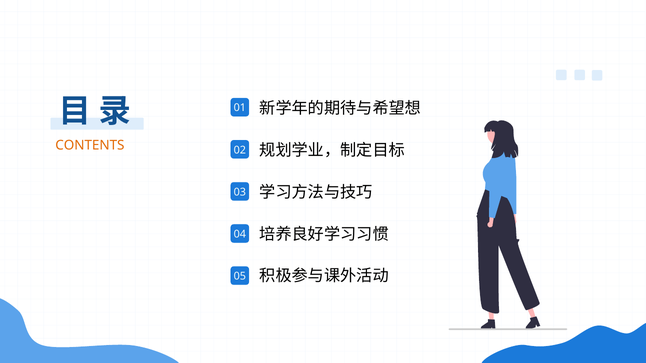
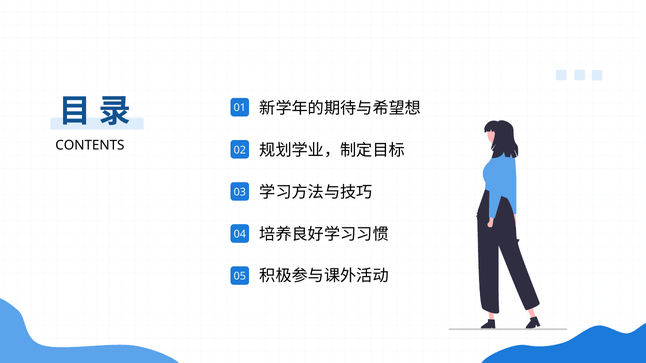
CONTENTS colour: orange -> black
